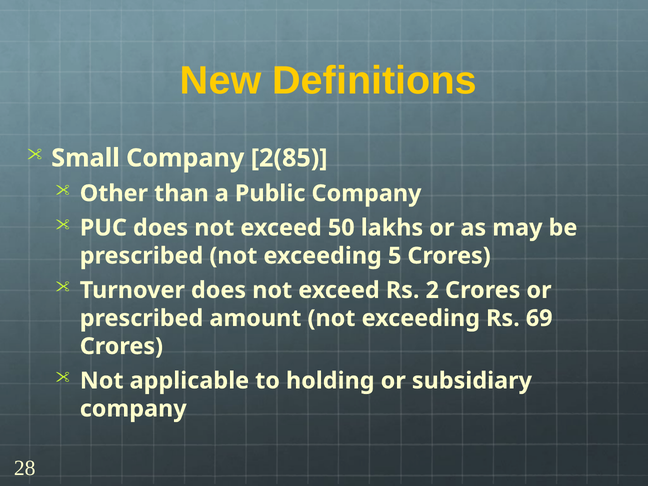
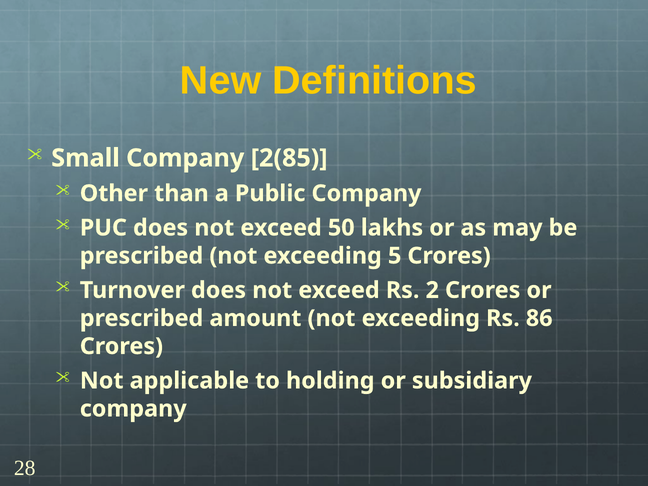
69: 69 -> 86
